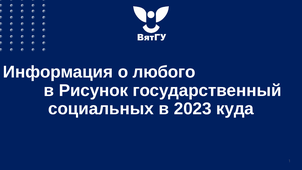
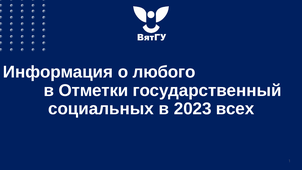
Рисунок: Рисунок -> Отметки
куда: куда -> всех
